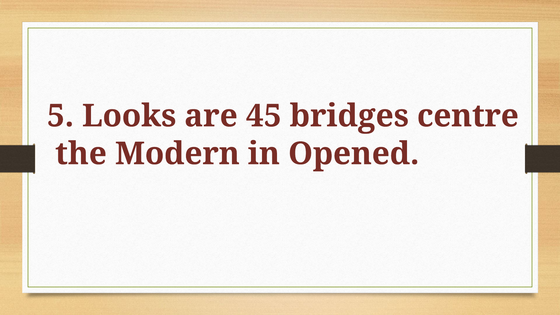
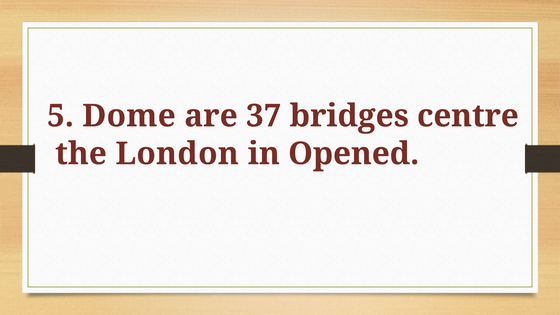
Looks: Looks -> Dome
45: 45 -> 37
Modern: Modern -> London
